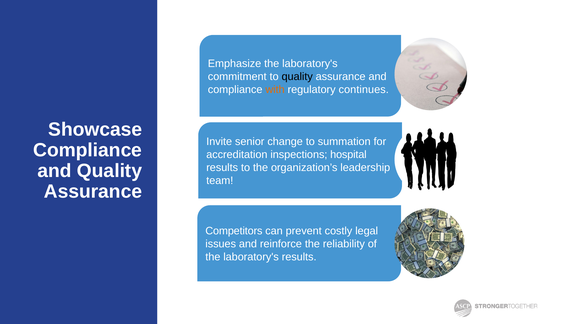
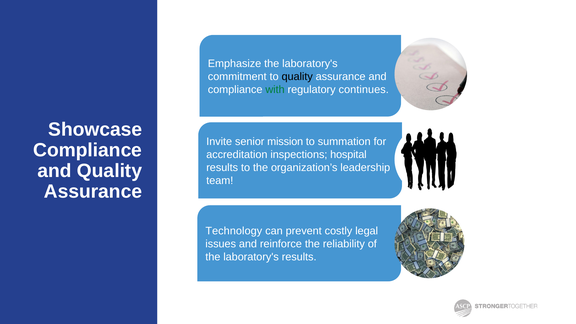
with colour: orange -> green
change: change -> mission
Competitors: Competitors -> Technology
